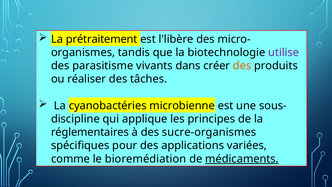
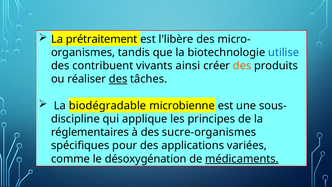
utilise colour: purple -> blue
parasitisme: parasitisme -> contribuent
dans: dans -> ainsi
des at (118, 79) underline: none -> present
cyanobactéries: cyanobactéries -> biodégradable
bioremédiation: bioremédiation -> désoxygénation
